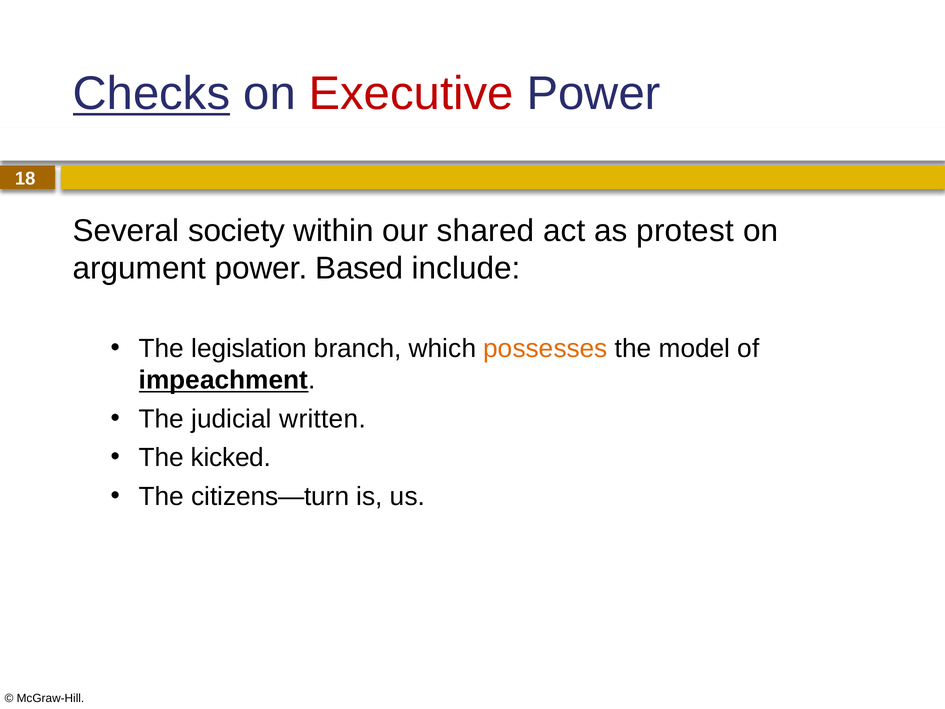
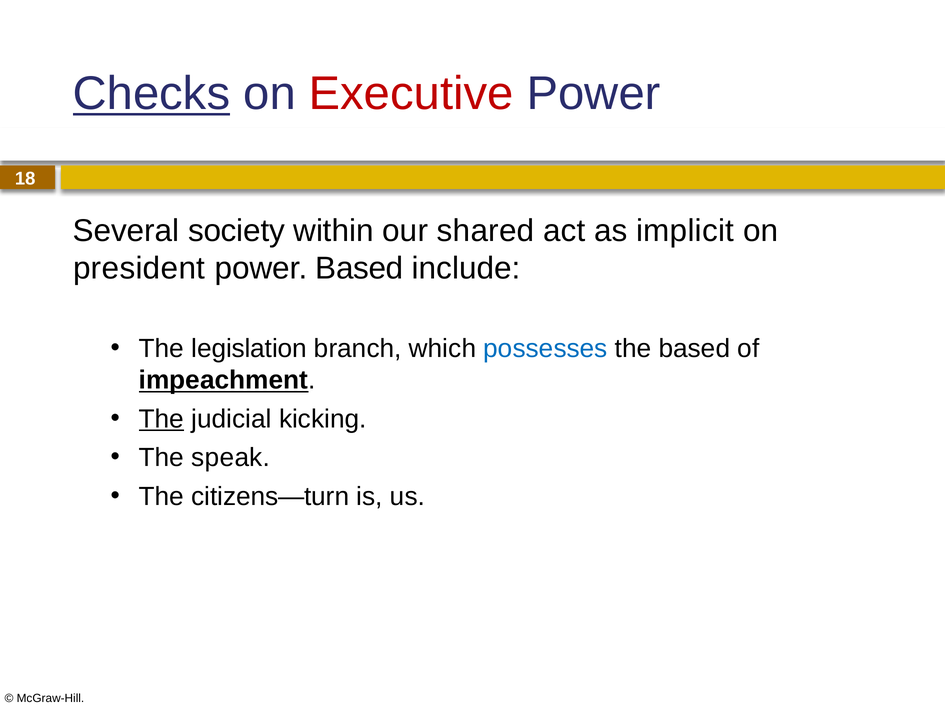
protest: protest -> implicit
argument: argument -> president
possesses colour: orange -> blue
the model: model -> based
The at (161, 419) underline: none -> present
written: written -> kicking
kicked: kicked -> speak
